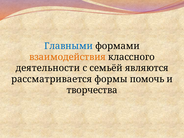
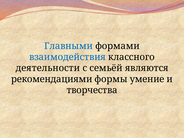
взаимодействия colour: orange -> blue
рассматривается: рассматривается -> рекомендациями
помочь: помочь -> умение
